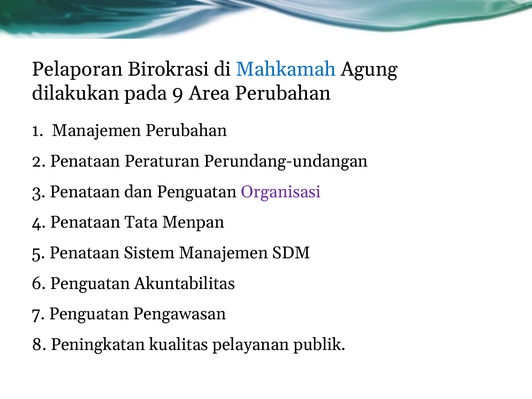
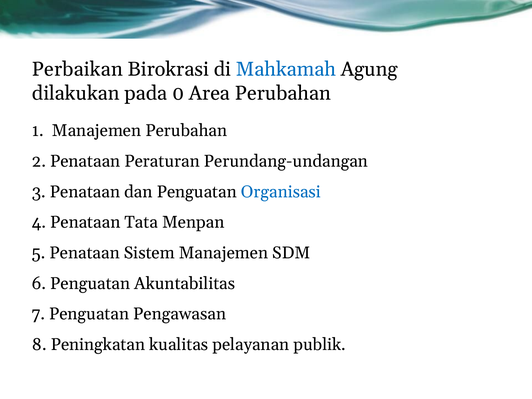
Pelaporan: Pelaporan -> Perbaikan
9: 9 -> 0
Organisasi colour: purple -> blue
